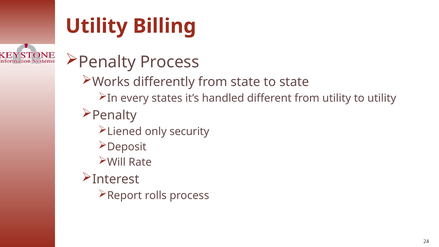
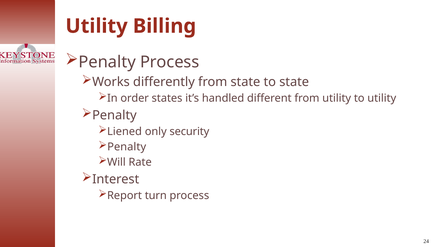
every: every -> order
Deposit at (127, 147): Deposit -> Penalty
rolls: rolls -> turn
